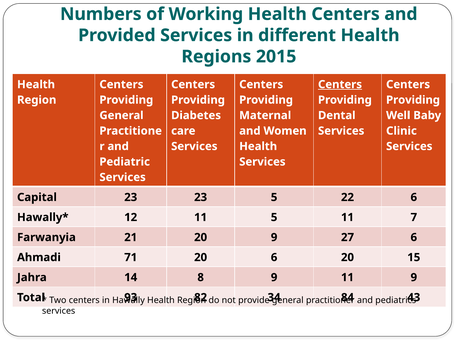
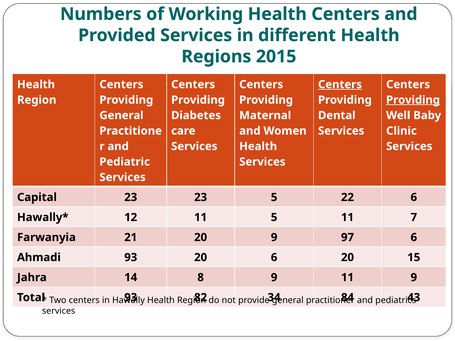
Providing at (413, 100) underline: none -> present
27: 27 -> 97
Ahmadi 71: 71 -> 93
